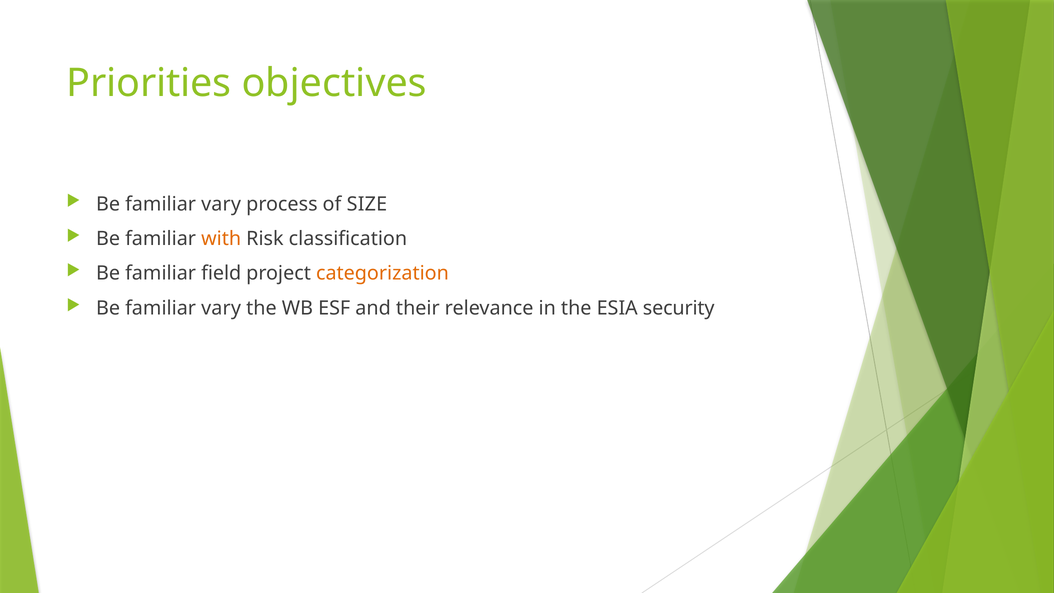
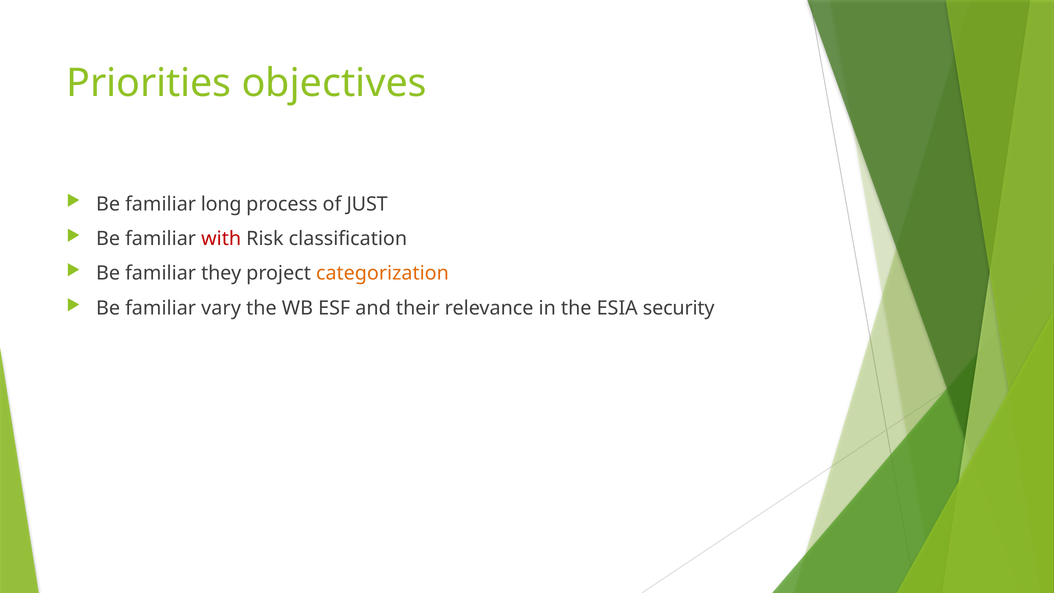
vary at (221, 204): vary -> long
SIZE: SIZE -> JUST
with colour: orange -> red
field: field -> they
